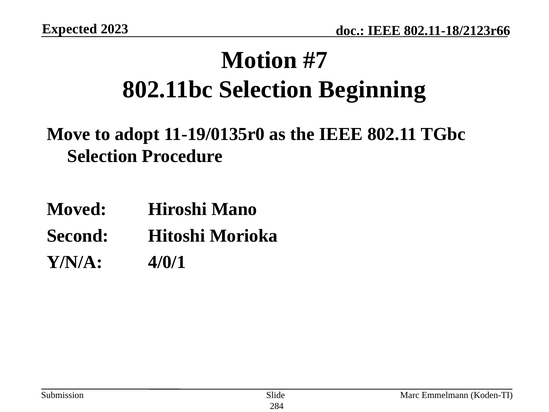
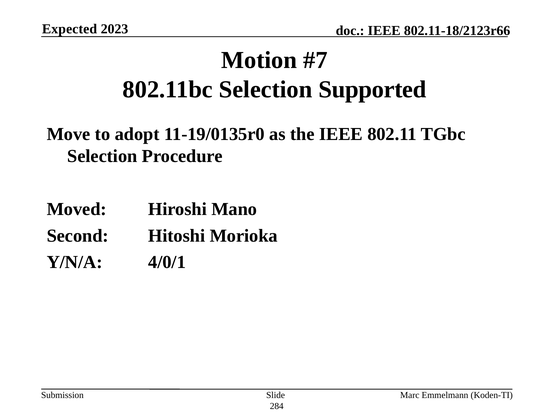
Beginning: Beginning -> Supported
